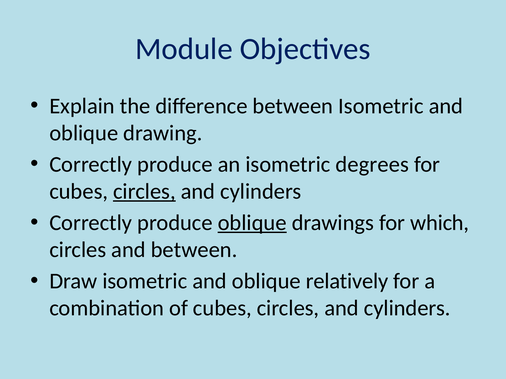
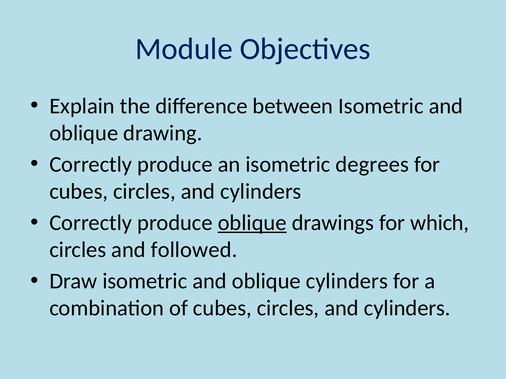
circles at (144, 192) underline: present -> none
and between: between -> followed
oblique relatively: relatively -> cylinders
